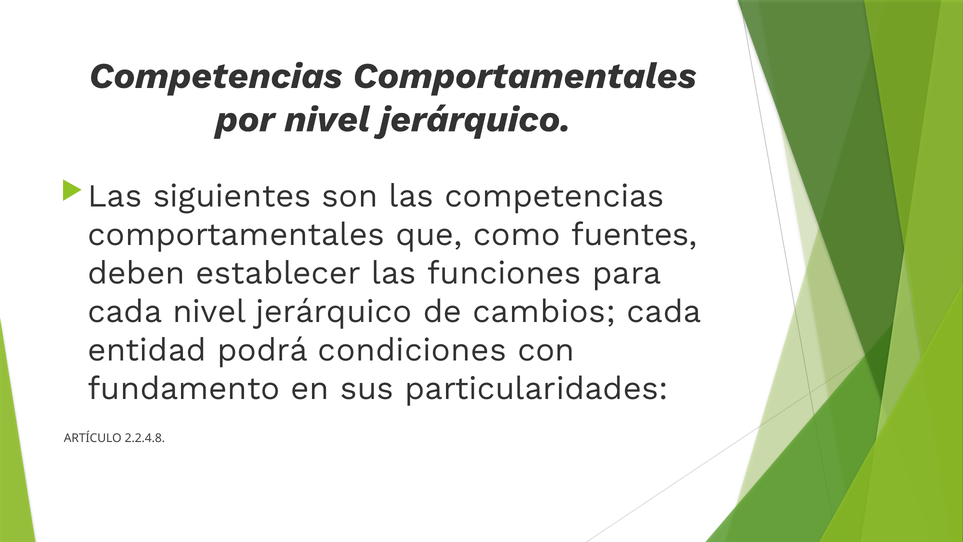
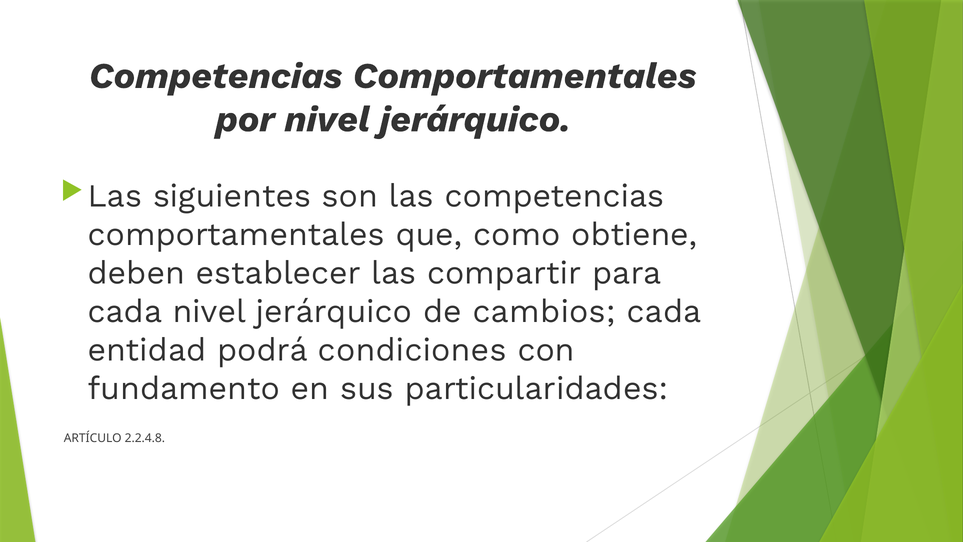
fuentes: fuentes -> obtiene
funciones: funciones -> compartir
